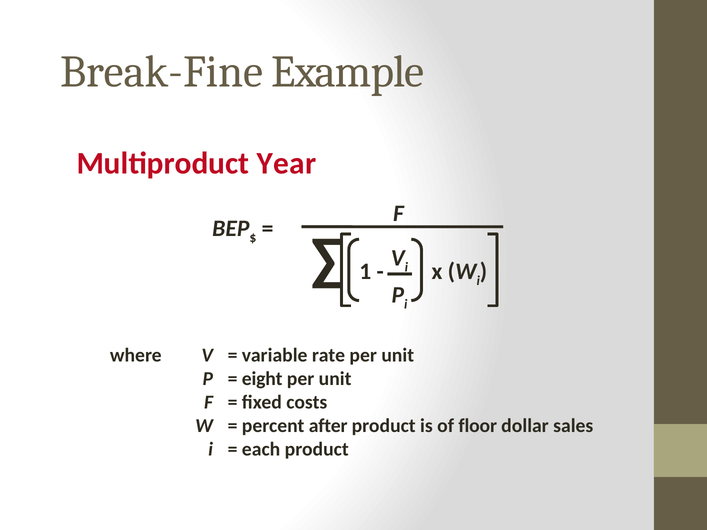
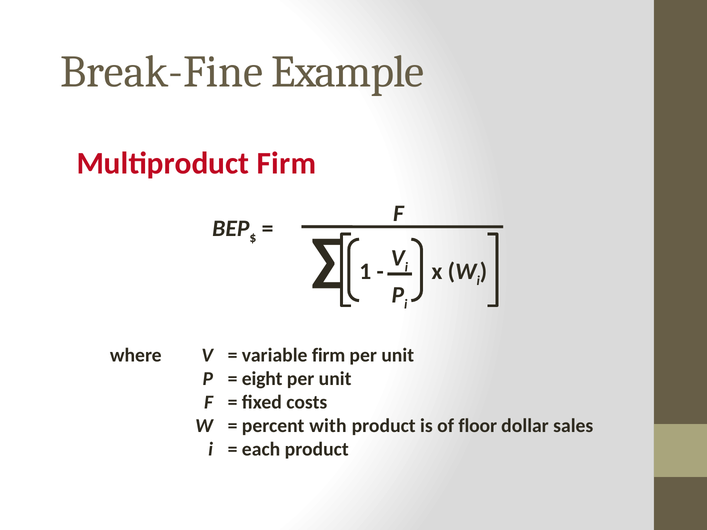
Multiproduct Year: Year -> Firm
variable rate: rate -> firm
after: after -> with
